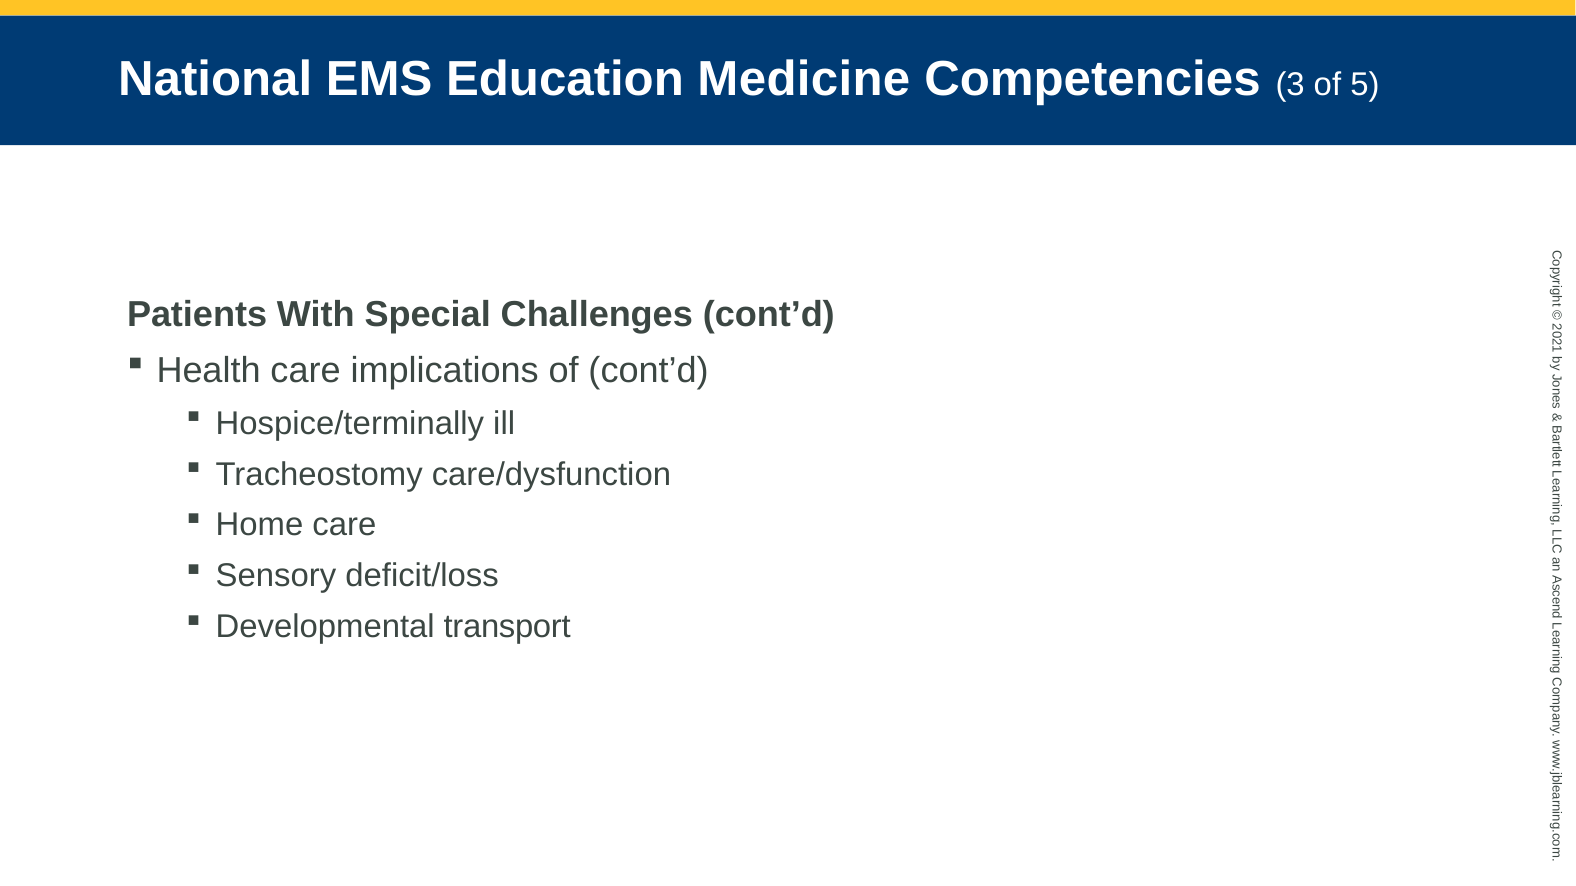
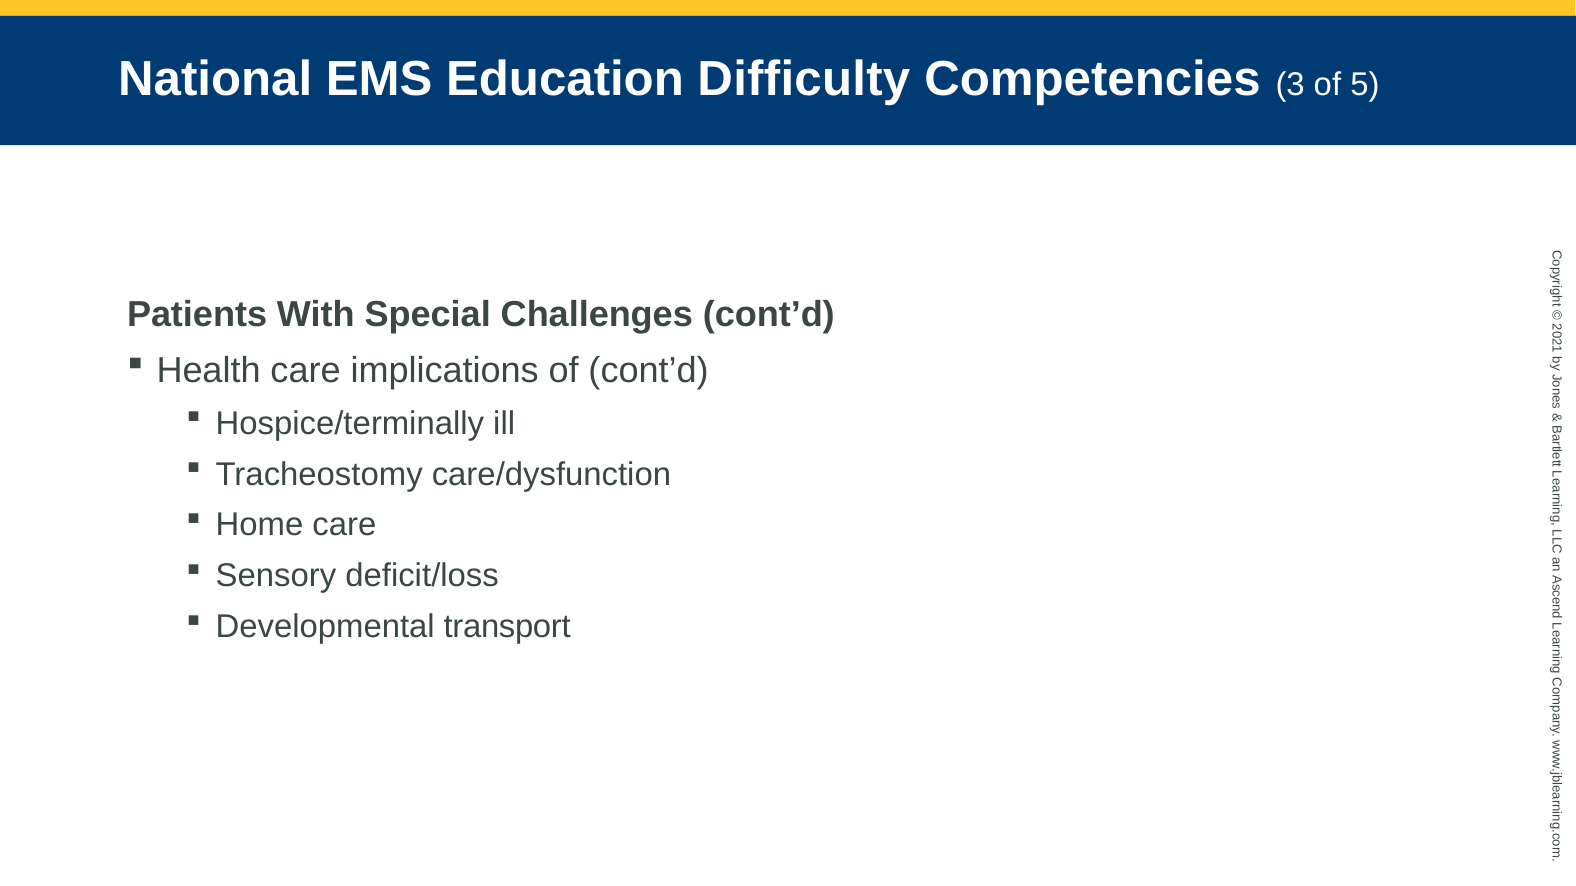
Medicine: Medicine -> Difficulty
